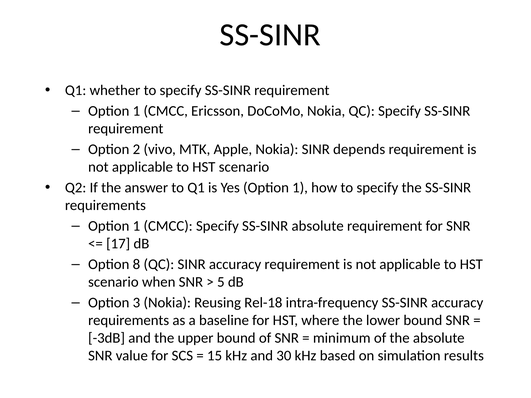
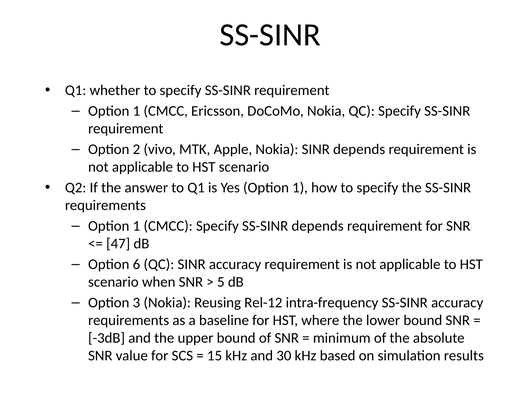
SS-SINR absolute: absolute -> depends
17: 17 -> 47
8: 8 -> 6
Rel-18: Rel-18 -> Rel-12
